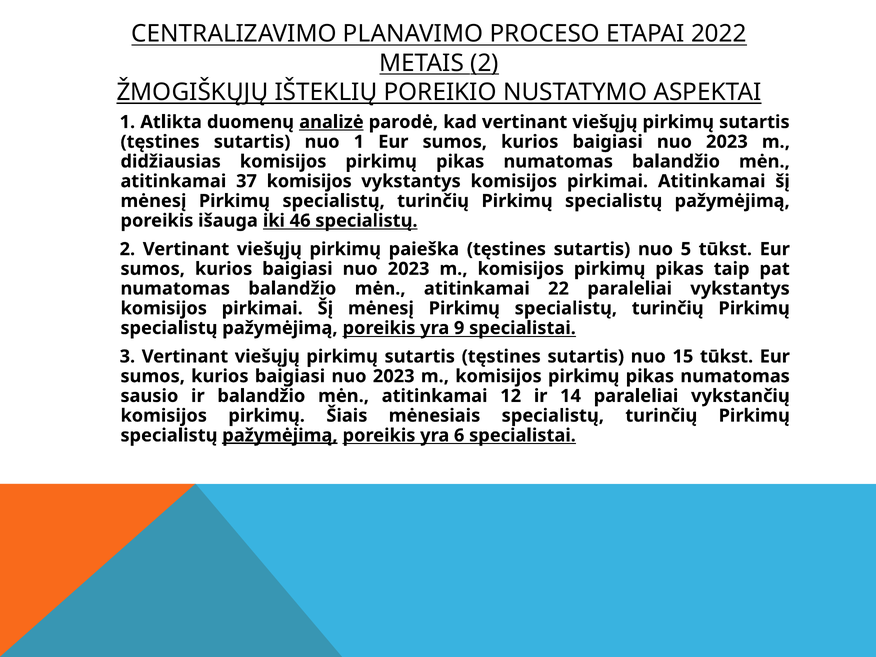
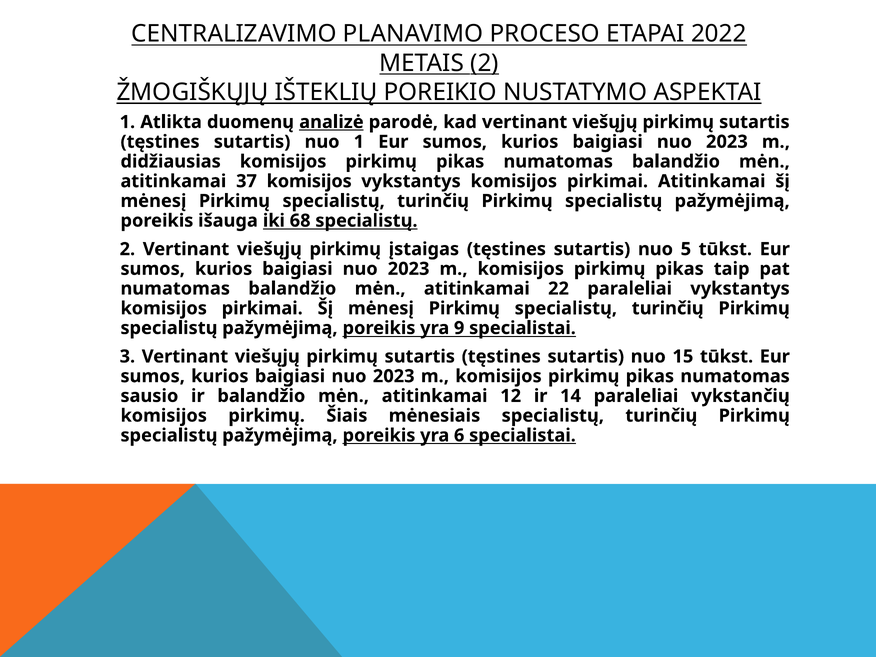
46: 46 -> 68
paieška: paieška -> įstaigas
pažymėjimą at (280, 435) underline: present -> none
